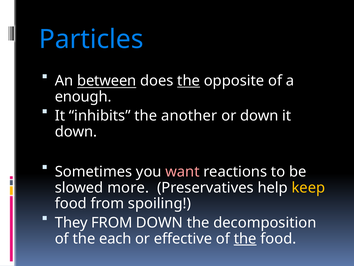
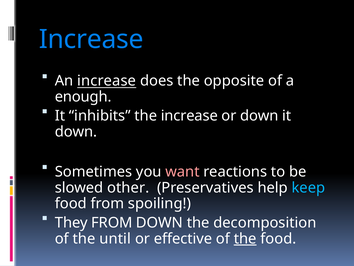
Particles at (91, 39): Particles -> Increase
An between: between -> increase
the at (189, 81) underline: present -> none
the another: another -> increase
more: more -> other
keep colour: yellow -> light blue
each: each -> until
